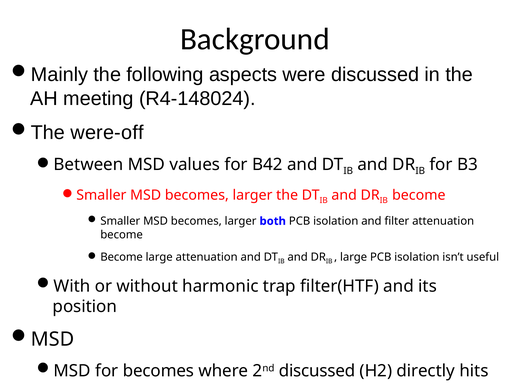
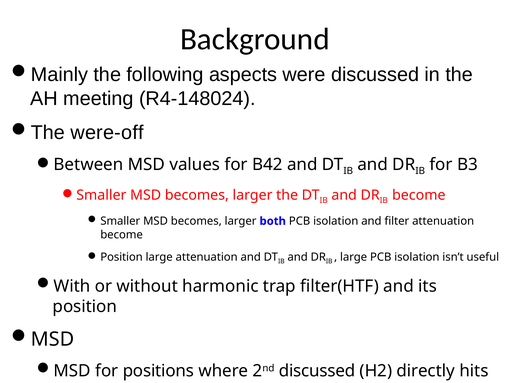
Become at (122, 257): Become -> Position
for becomes: becomes -> positions
